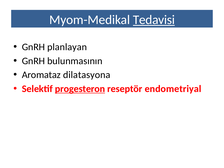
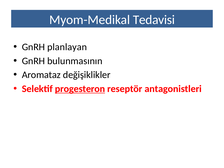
Tedavisi underline: present -> none
dilatasyona: dilatasyona -> değişiklikler
endometriyal: endometriyal -> antagonistleri
